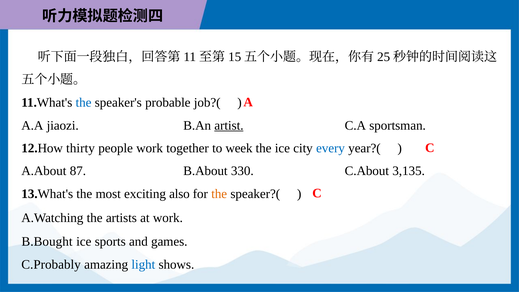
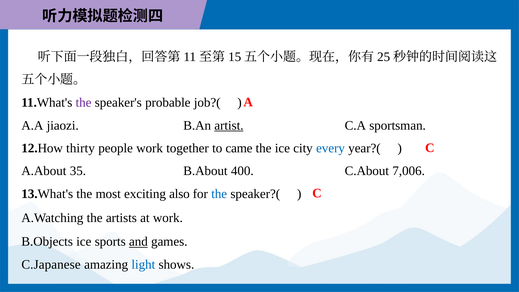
the at (84, 103) colour: blue -> purple
week: week -> came
87: 87 -> 35
330: 330 -> 400
3,135: 3,135 -> 7,006
the at (219, 194) colour: orange -> blue
B.Bought: B.Bought -> B.Objects
and underline: none -> present
C.Probably: C.Probably -> C.Japanese
